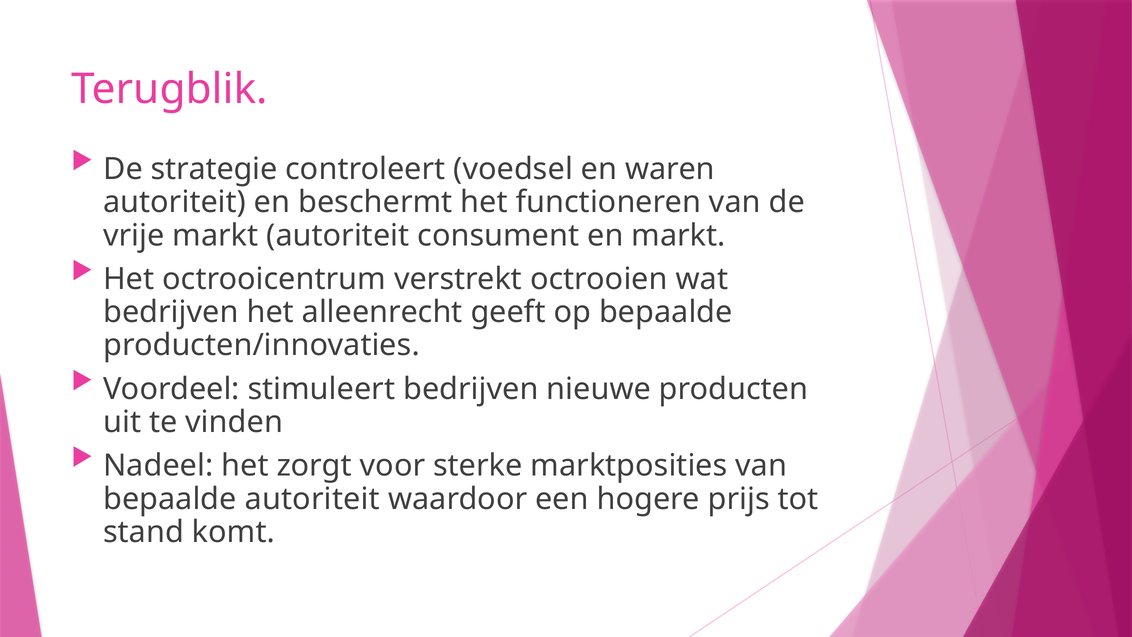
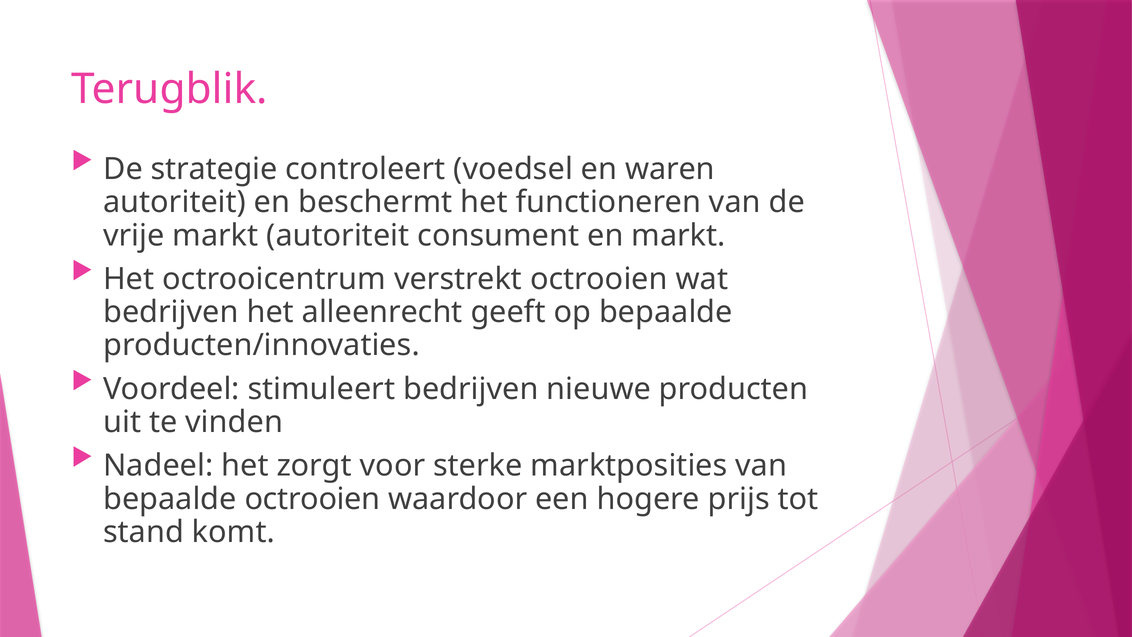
bepaalde autoriteit: autoriteit -> octrooien
